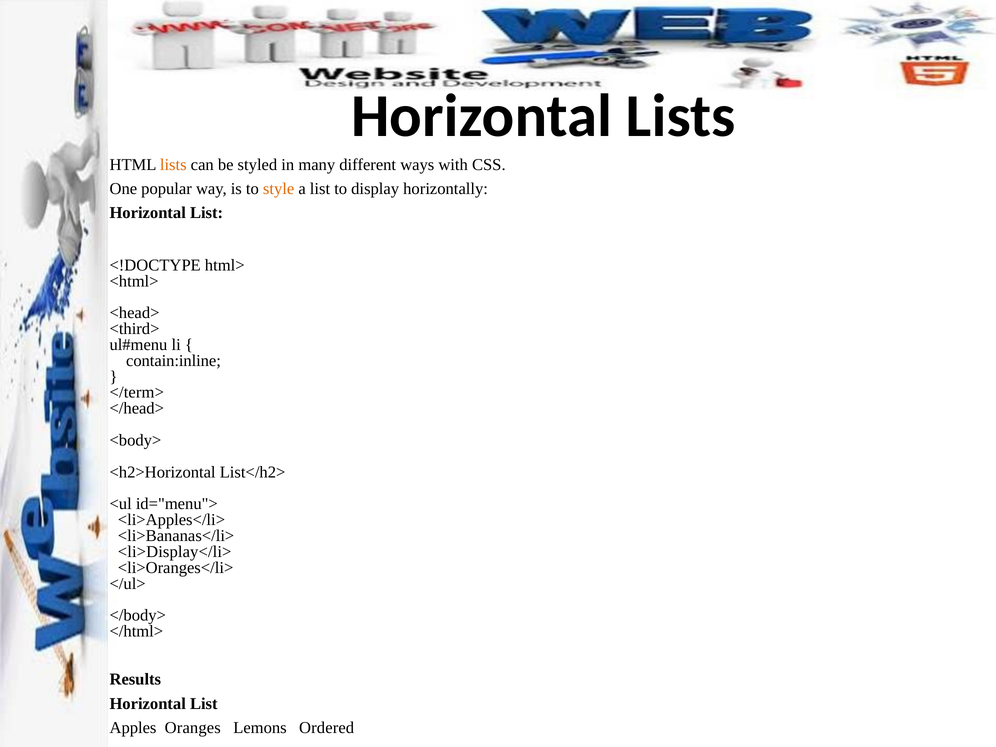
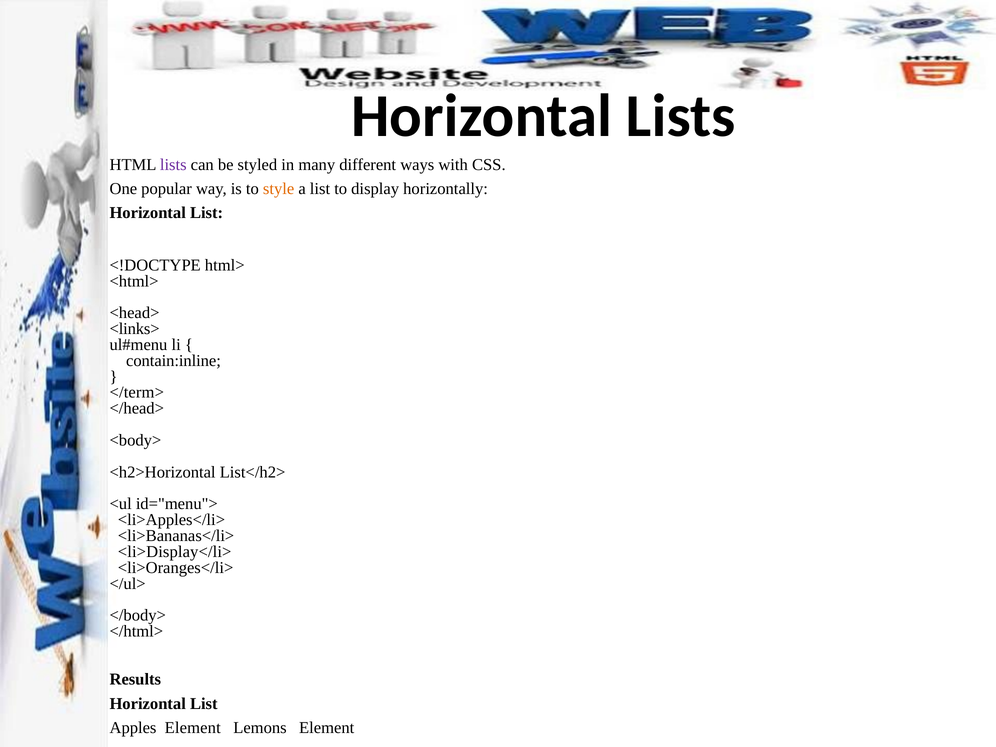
lists at (173, 165) colour: orange -> purple
<third>: <third> -> <links>
Apples Oranges: Oranges -> Element
Lemons Ordered: Ordered -> Element
